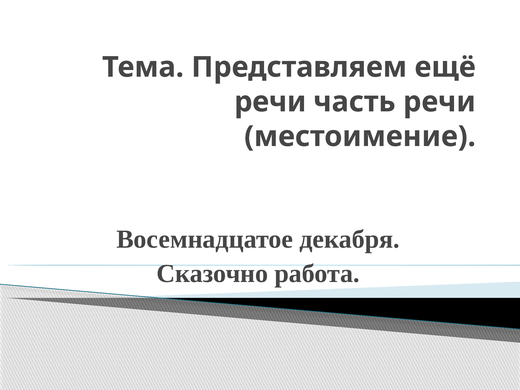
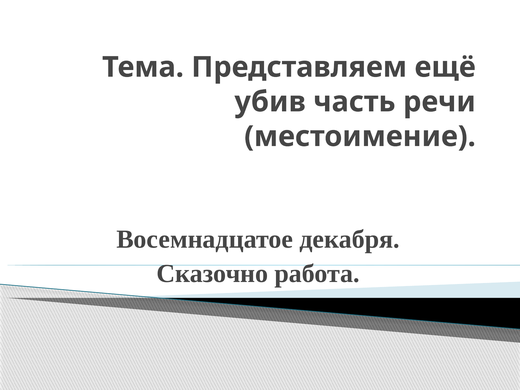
речи at (270, 102): речи -> убив
